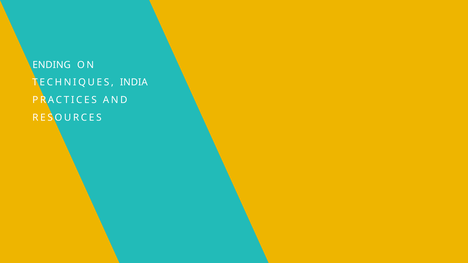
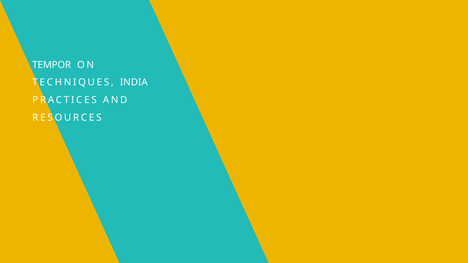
ENDING: ENDING -> TEMPOR
